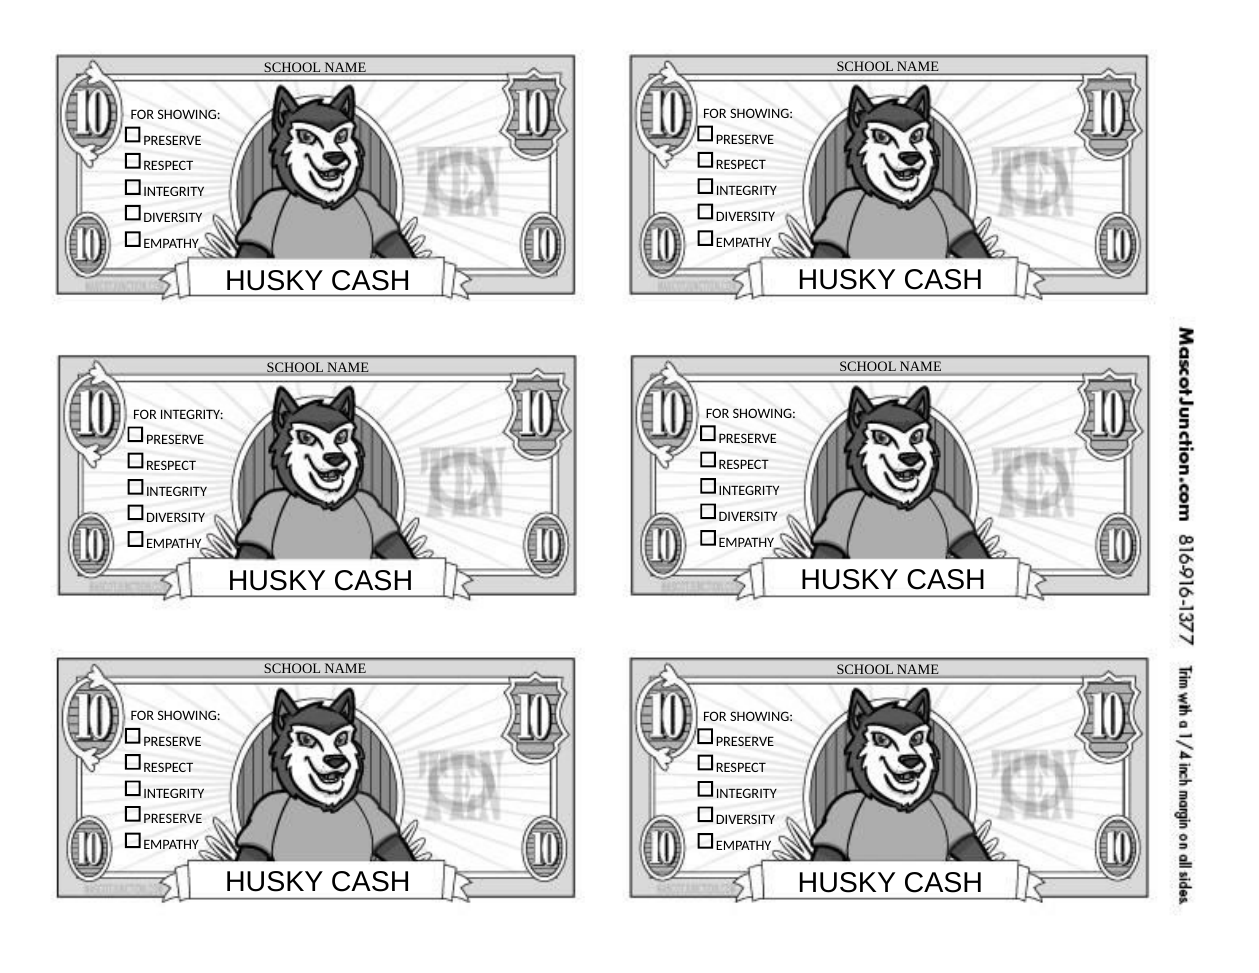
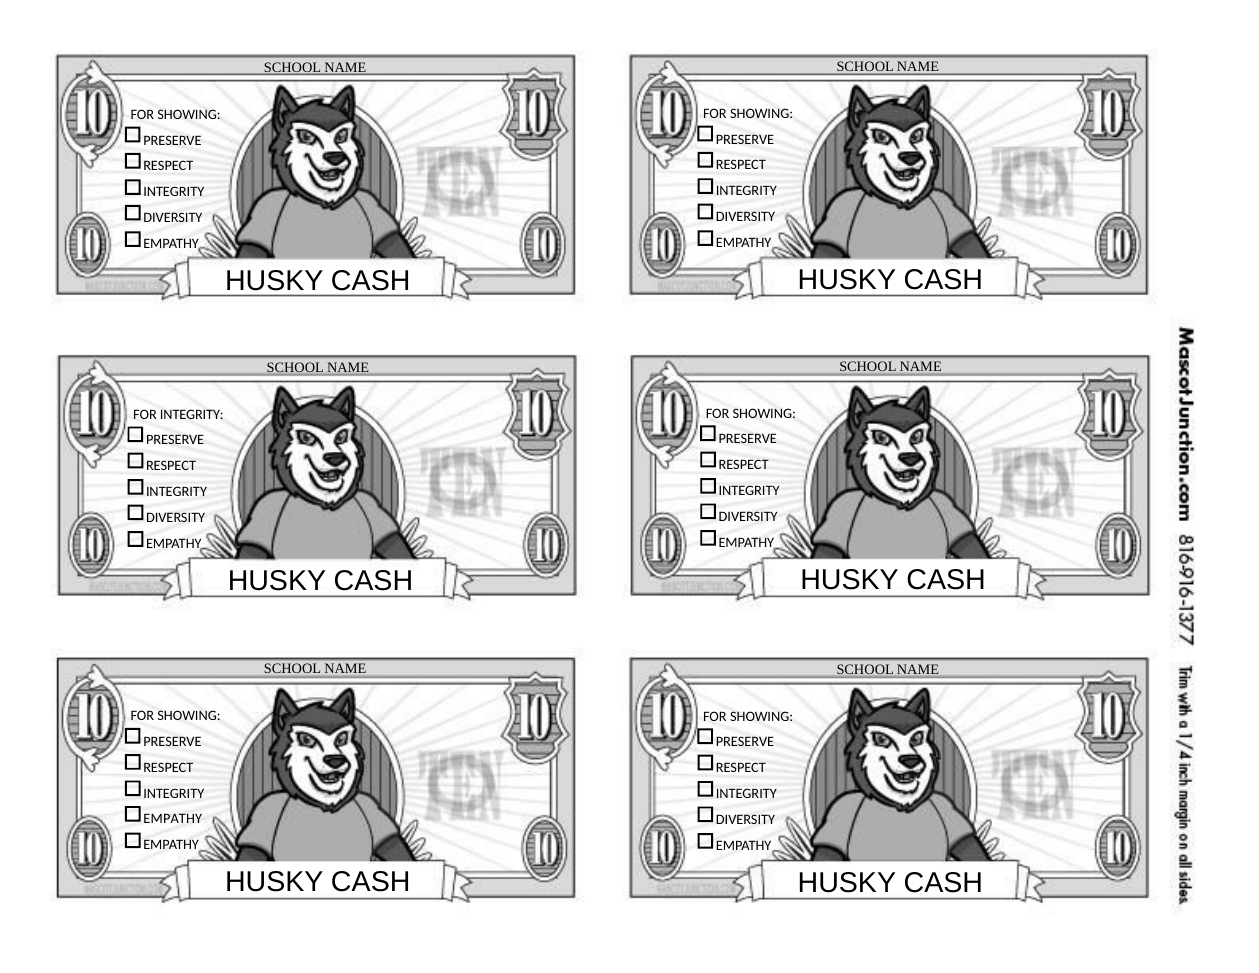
PRESERVE at (173, 819): PRESERVE -> EMPATHY
